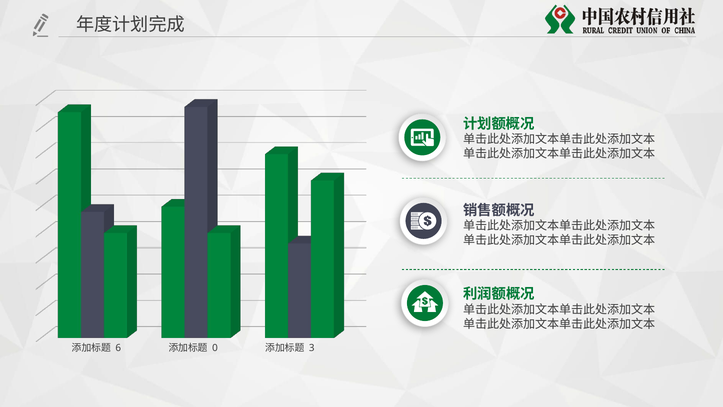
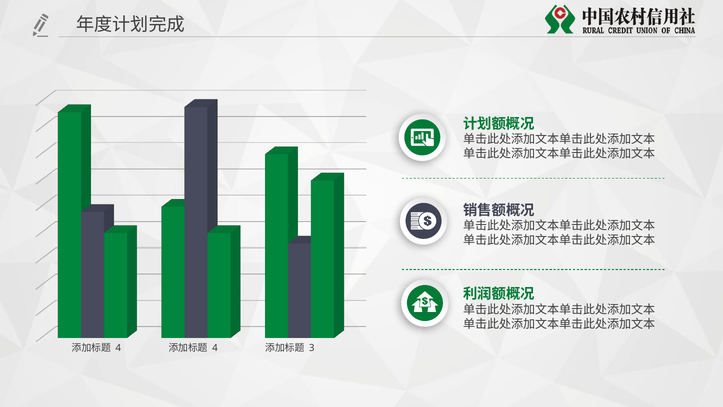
6 at (118, 348): 6 -> 4
0 at (215, 348): 0 -> 4
